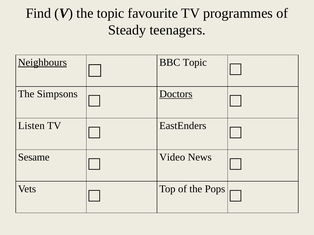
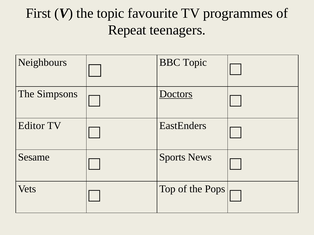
Find: Find -> First
Steady: Steady -> Repeat
Neighbours underline: present -> none
Listen: Listen -> Editor
Video: Video -> Sports
